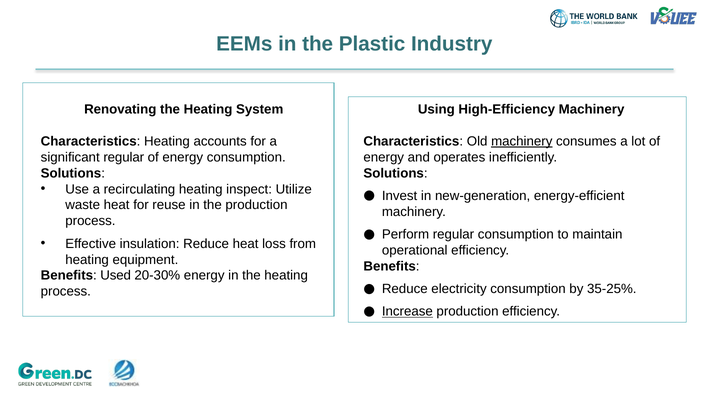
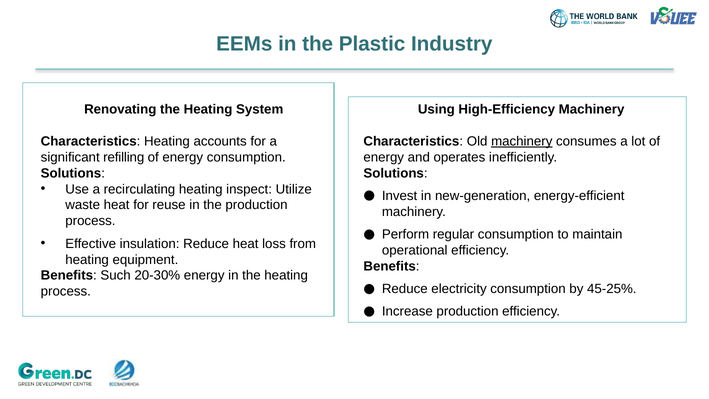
significant regular: regular -> refilling
Used: Used -> Such
35-25%: 35-25% -> 45-25%
Increase underline: present -> none
